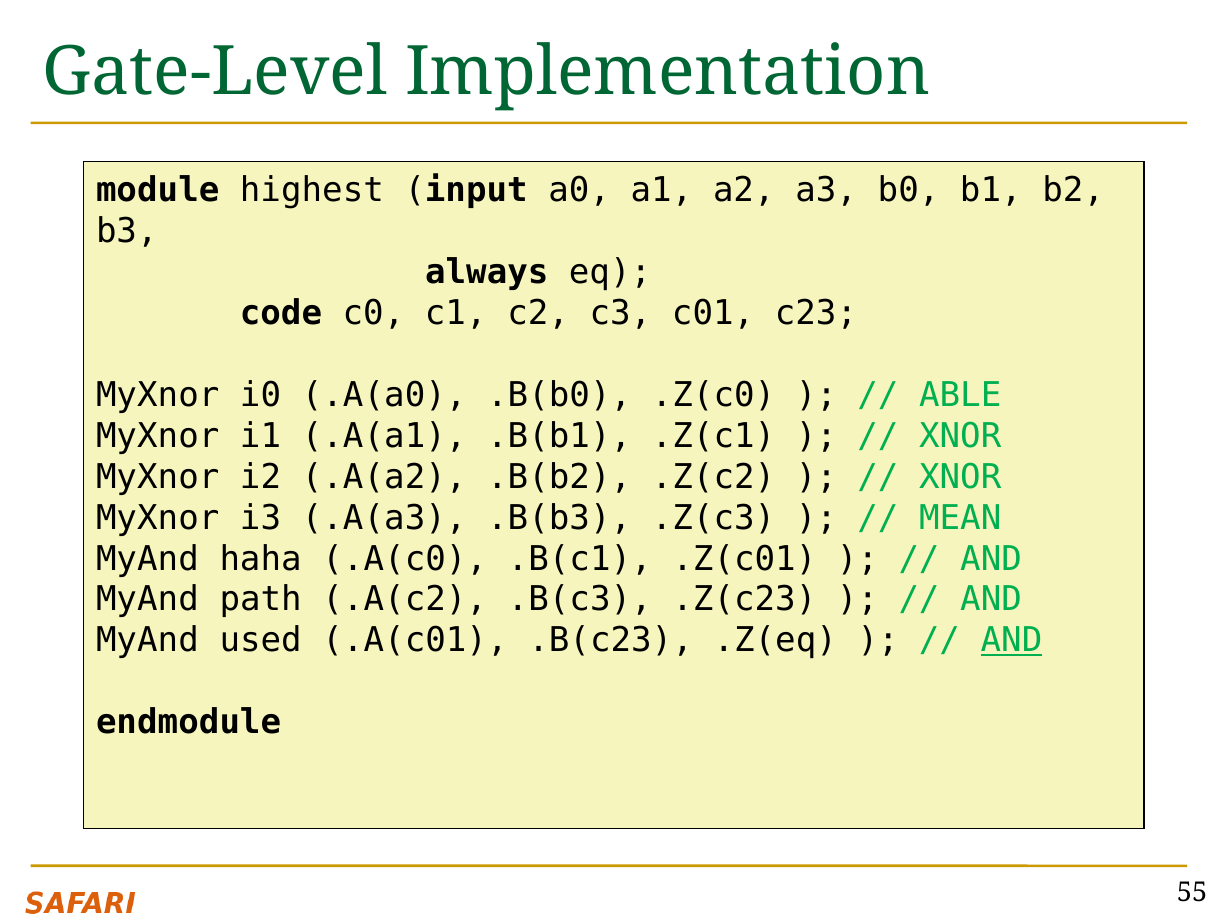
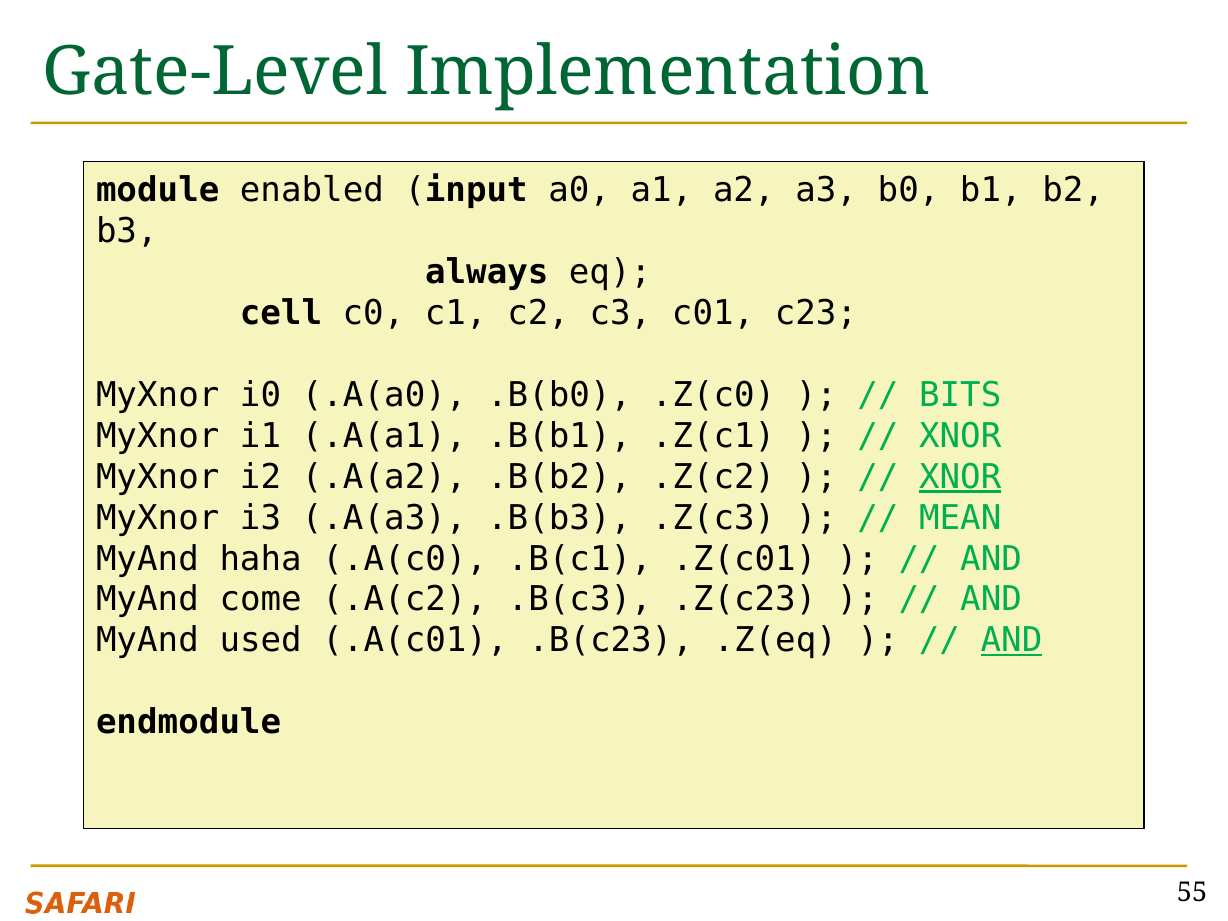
highest: highest -> enabled
code: code -> cell
ABLE: ABLE -> BITS
XNOR at (960, 477) underline: none -> present
path: path -> come
